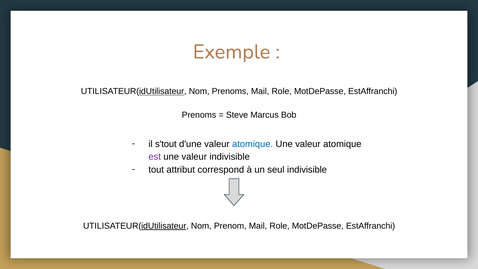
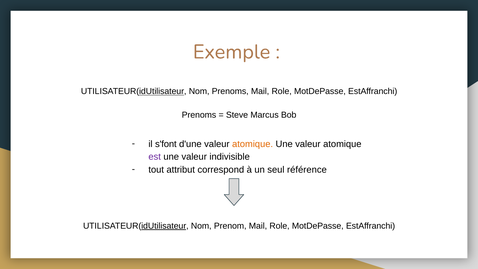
s'tout: s'tout -> s'font
atomique at (253, 144) colour: blue -> orange
seul indivisible: indivisible -> référence
